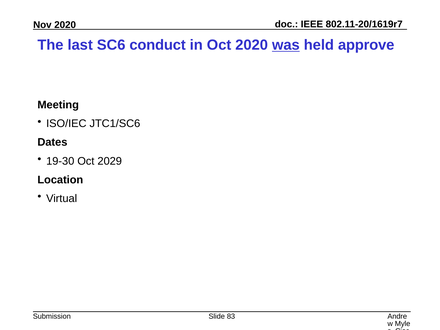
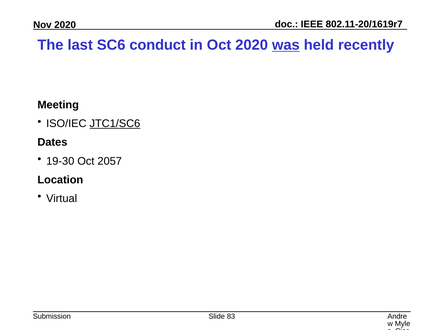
approve: approve -> recently
JTC1/SC6 underline: none -> present
2029: 2029 -> 2057
